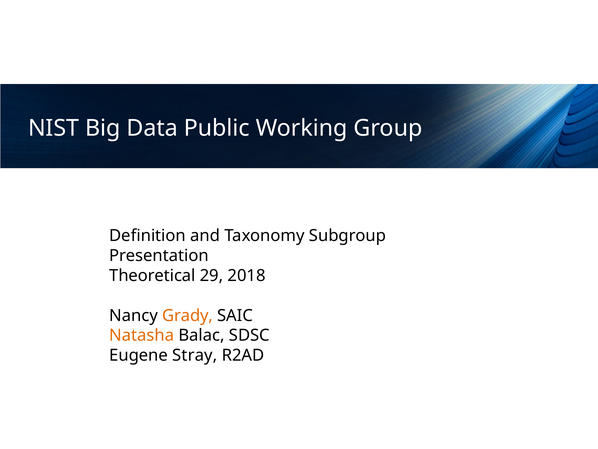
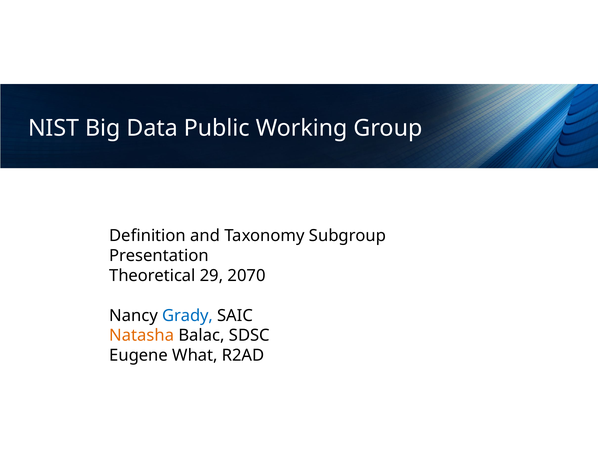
2018: 2018 -> 2070
Grady colour: orange -> blue
Stray: Stray -> What
